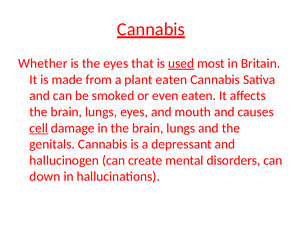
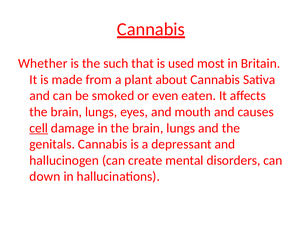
the eyes: eyes -> such
used underline: present -> none
plant eaten: eaten -> about
